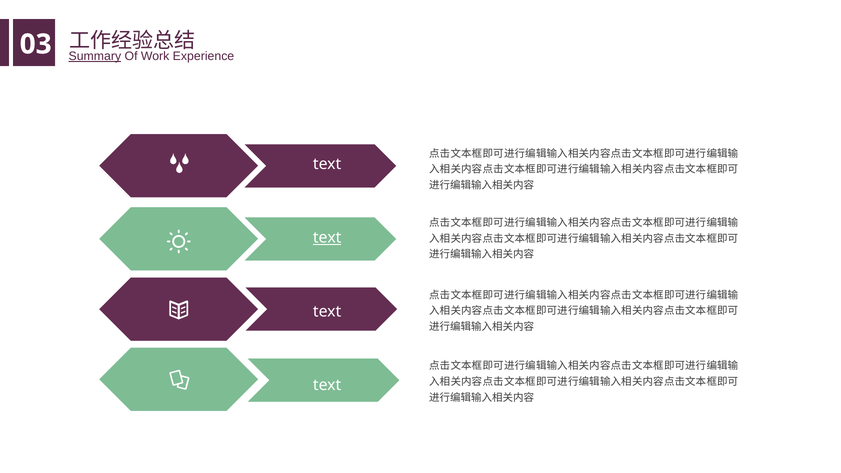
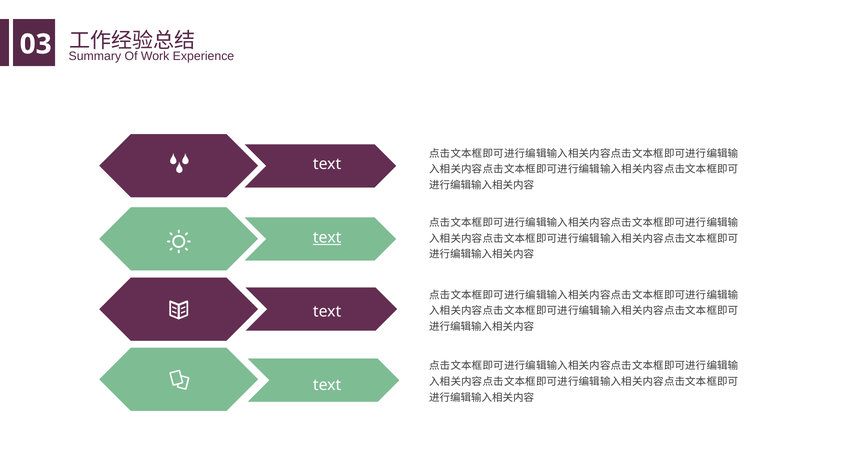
Summary underline: present -> none
